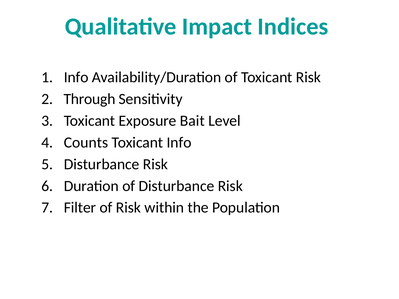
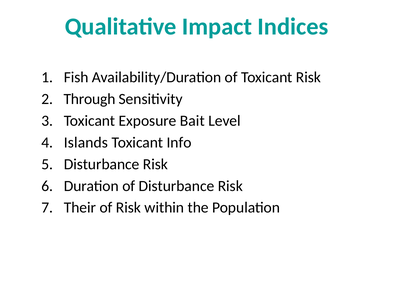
Info at (76, 77): Info -> Fish
Counts: Counts -> Islands
Filter: Filter -> Their
